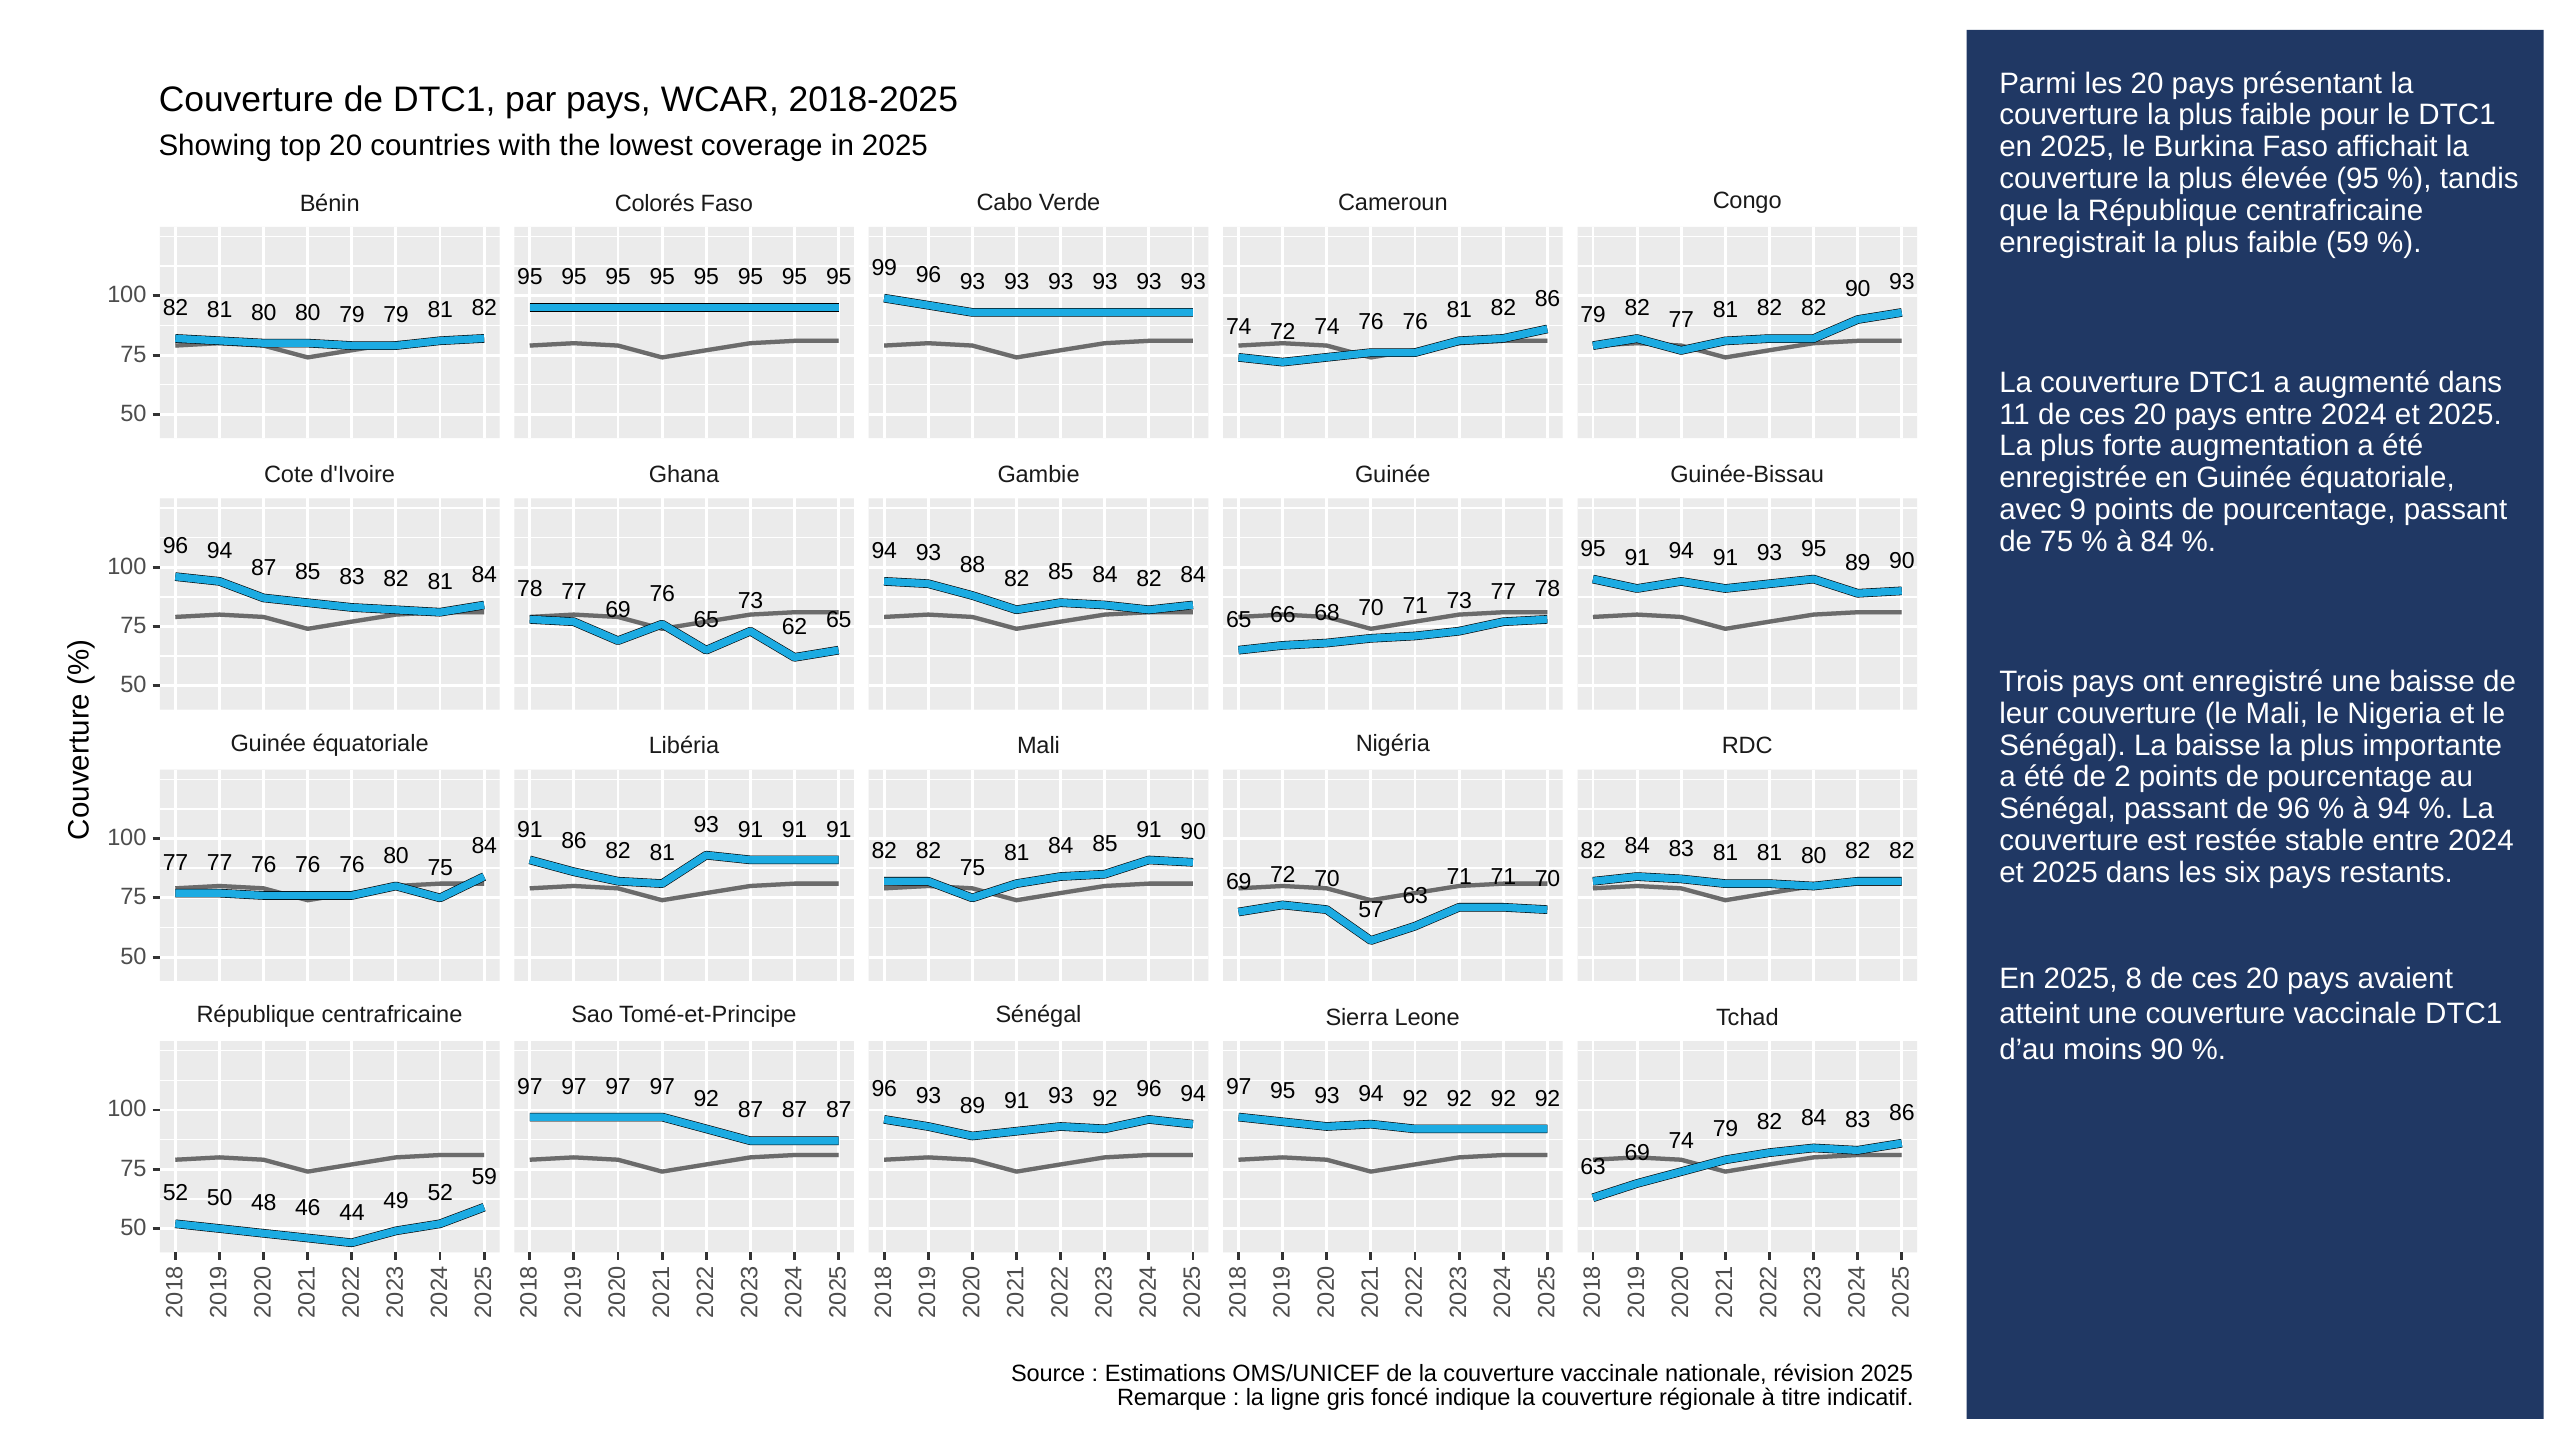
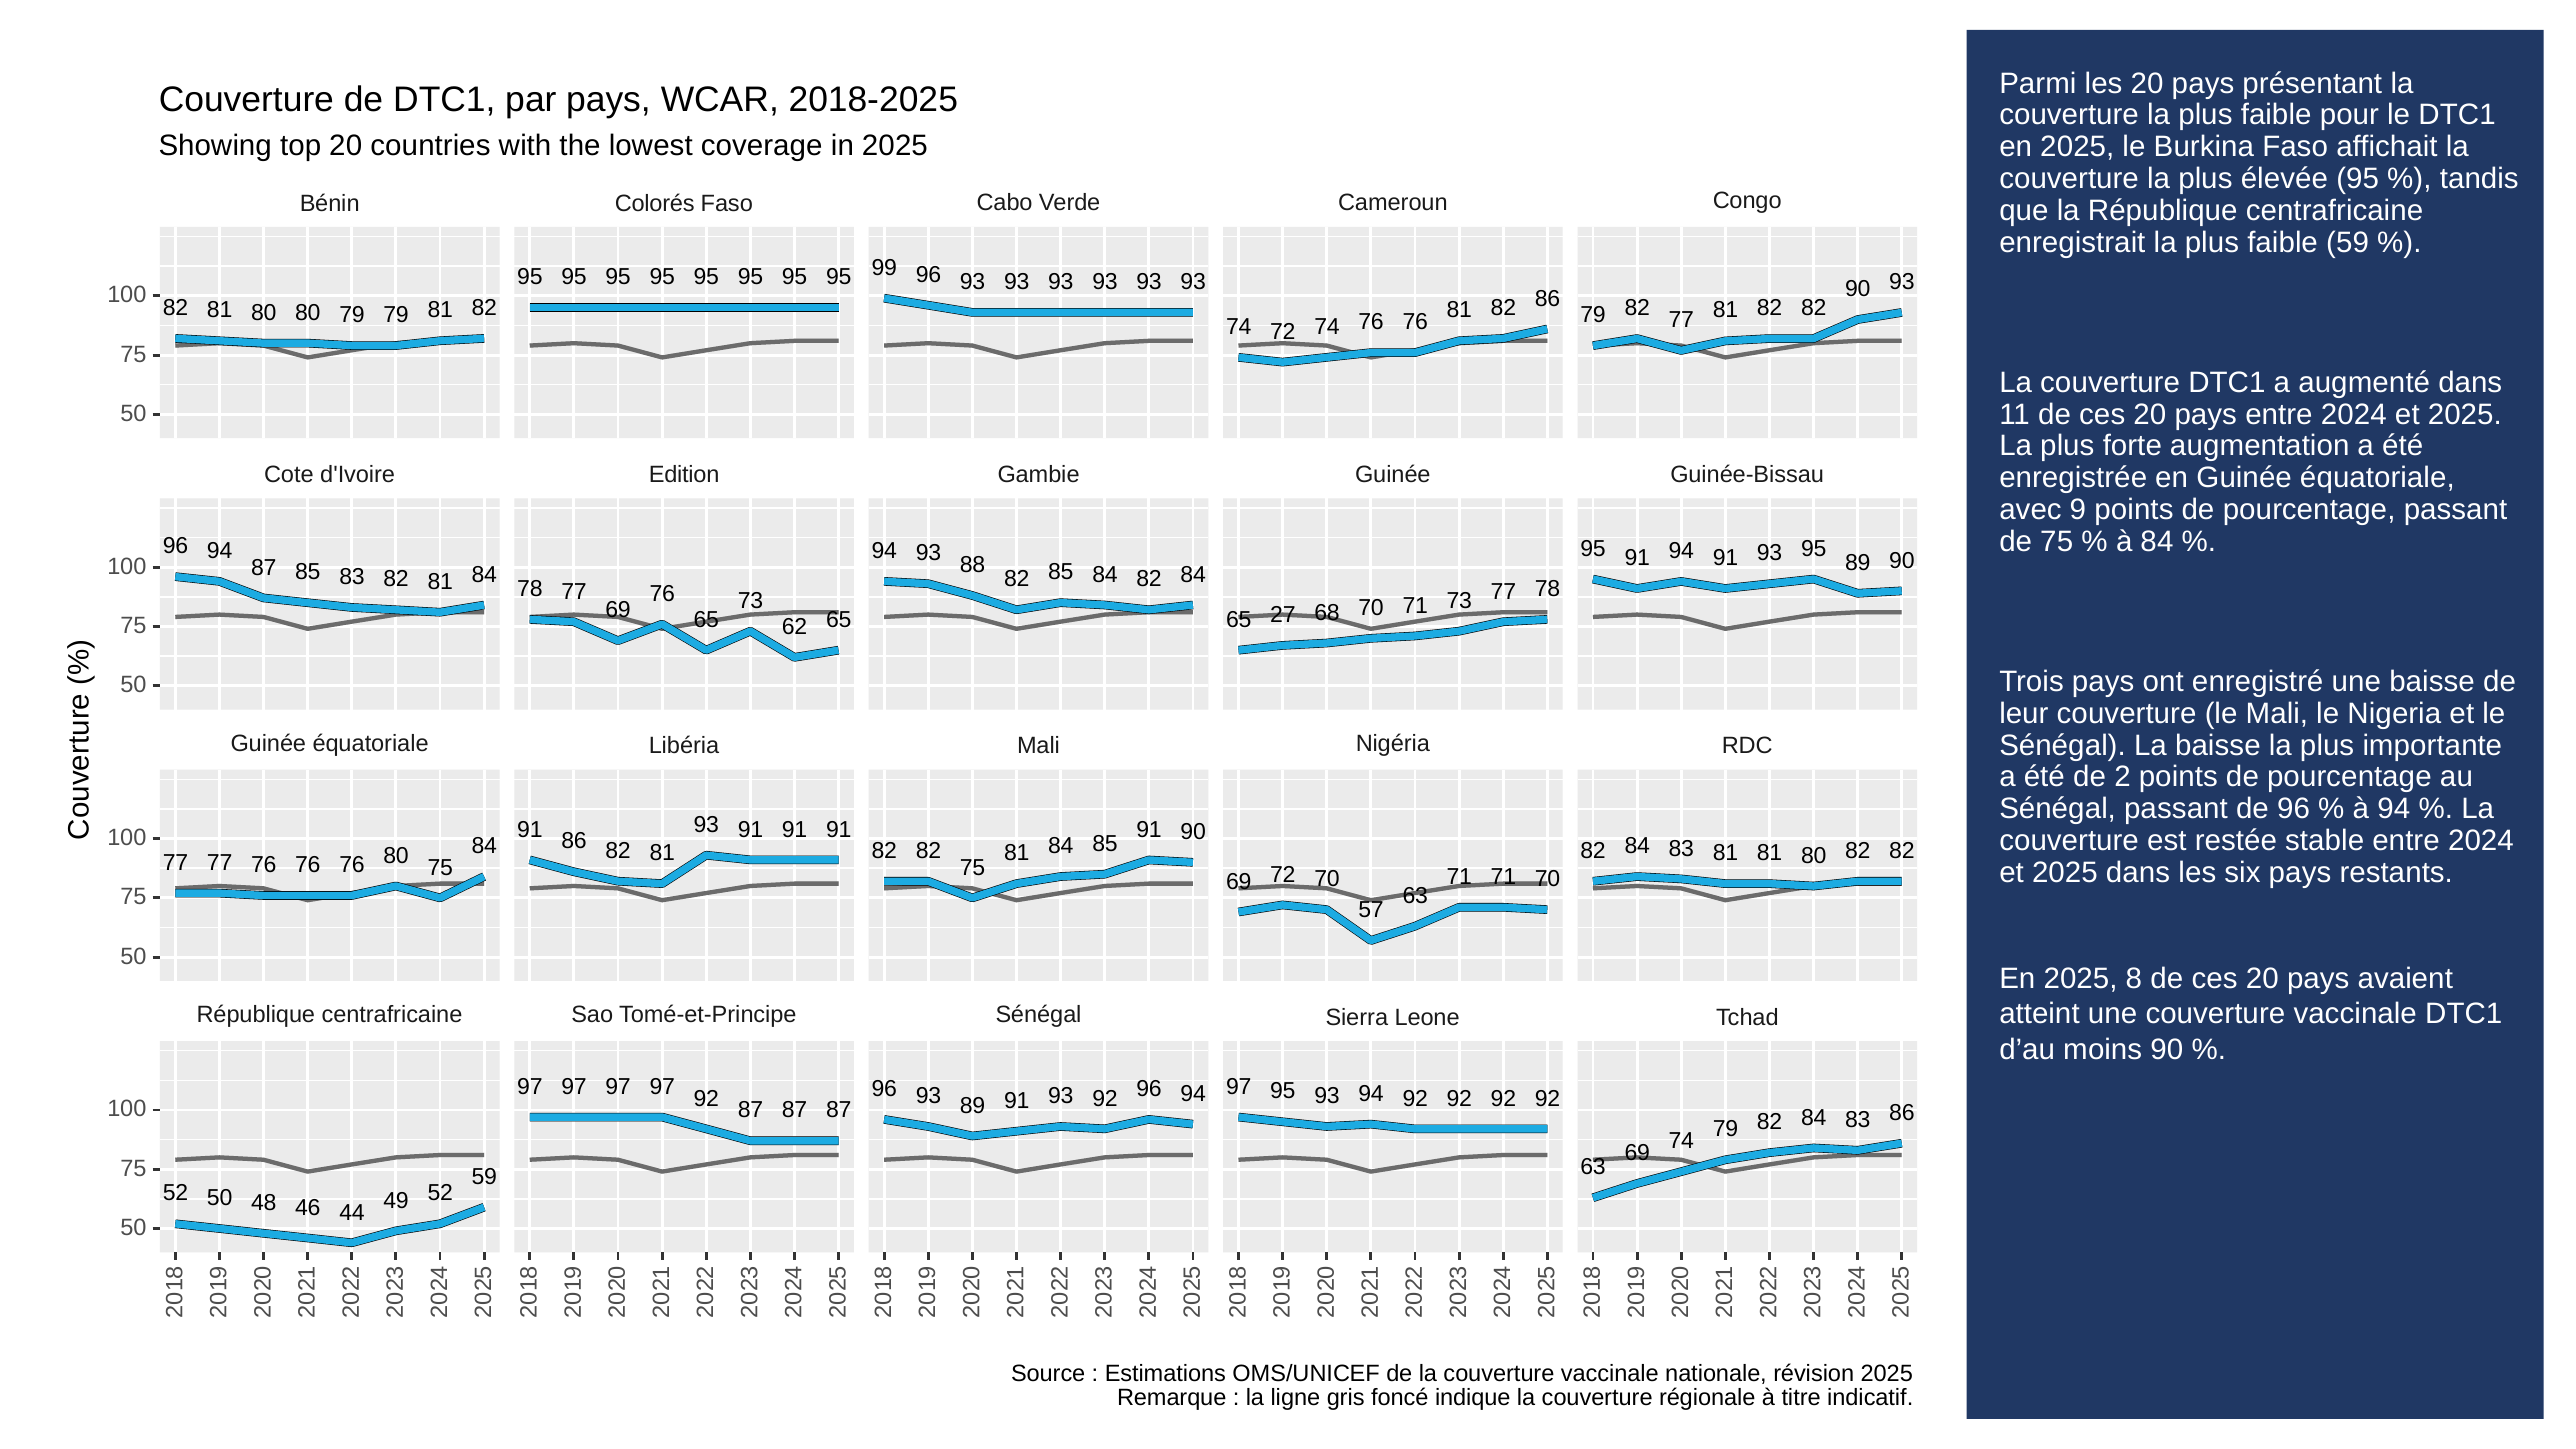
Ghana: Ghana -> Edition
66: 66 -> 27
